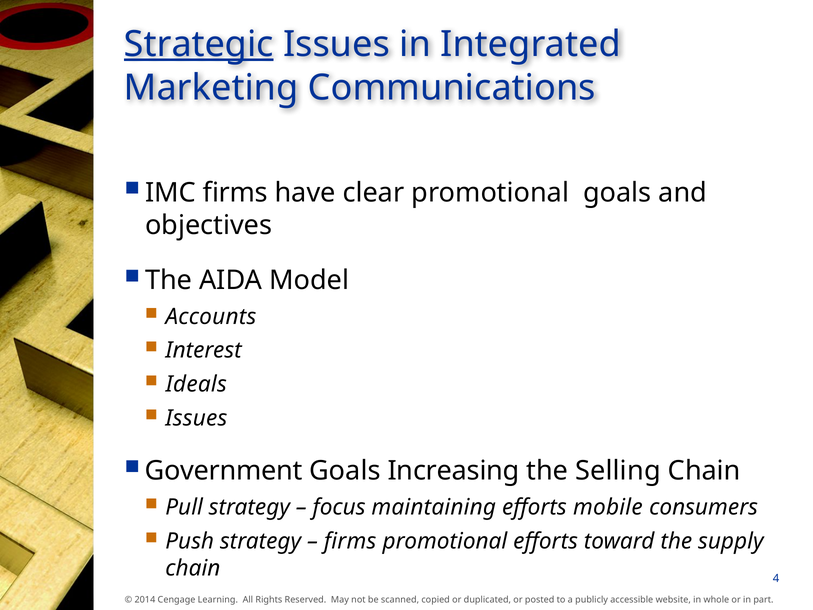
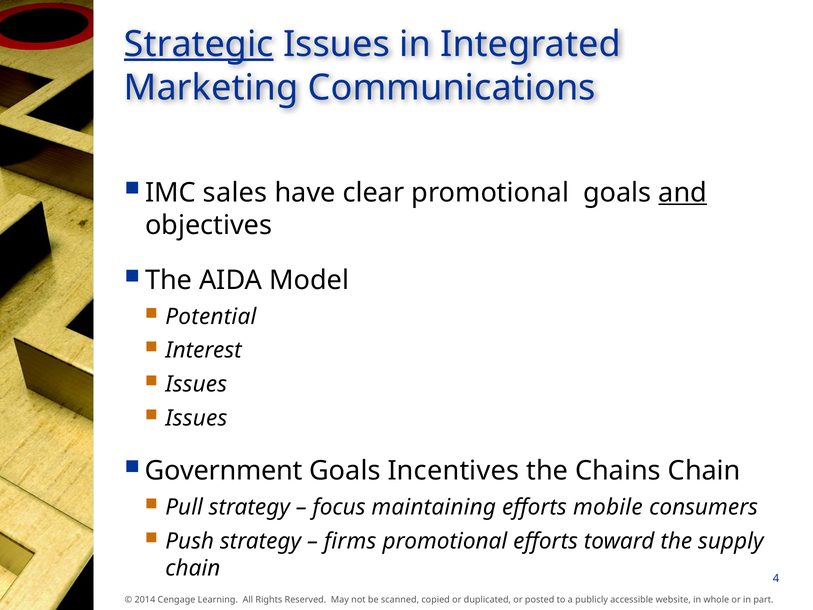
IMC firms: firms -> sales
and underline: none -> present
Accounts: Accounts -> Potential
Ideals at (196, 384): Ideals -> Issues
Increasing: Increasing -> Incentives
Selling: Selling -> Chains
